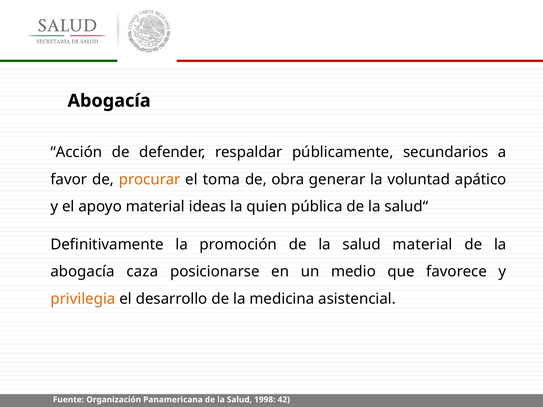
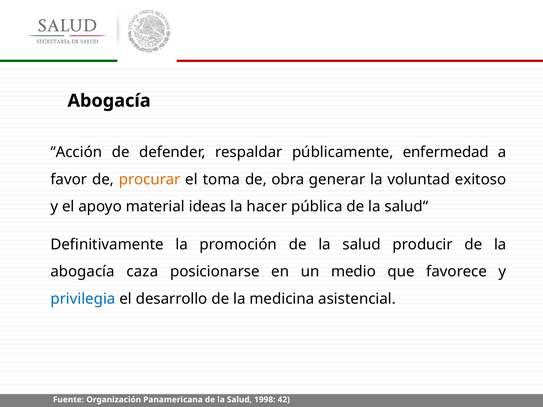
secundarios: secundarios -> enfermedad
apático: apático -> exitoso
quien: quien -> hacer
salud material: material -> producir
privilegia colour: orange -> blue
